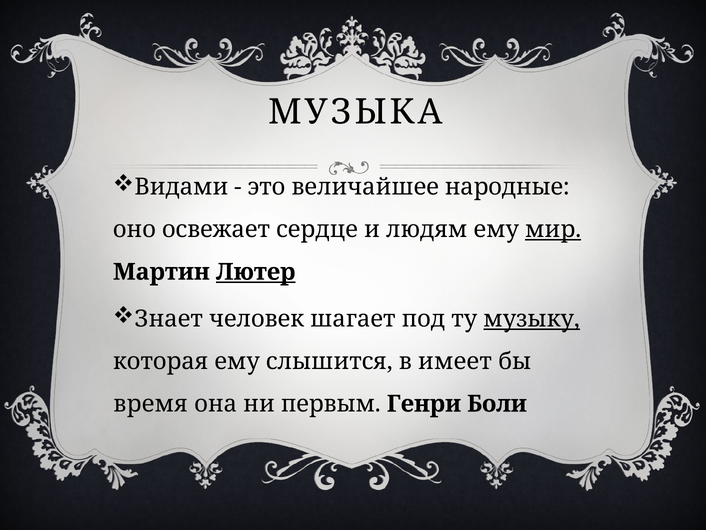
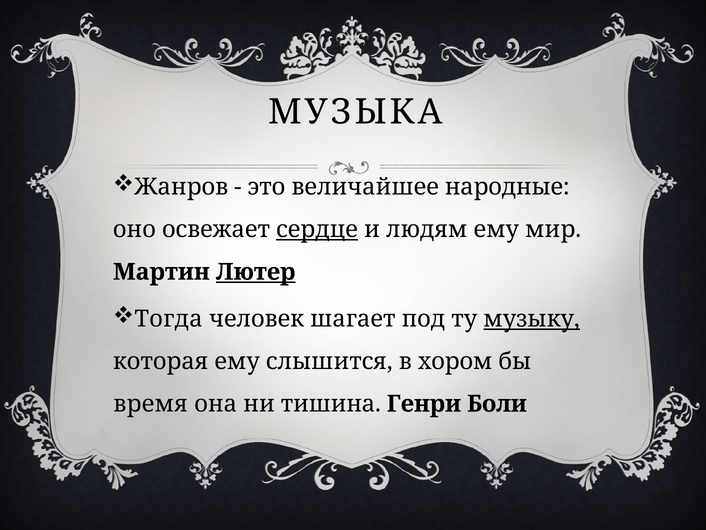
Видами: Видами -> Жанров
сердце underline: none -> present
мир underline: present -> none
Знает: Знает -> Тогда
имеет: имеет -> хором
первым: первым -> тишина
